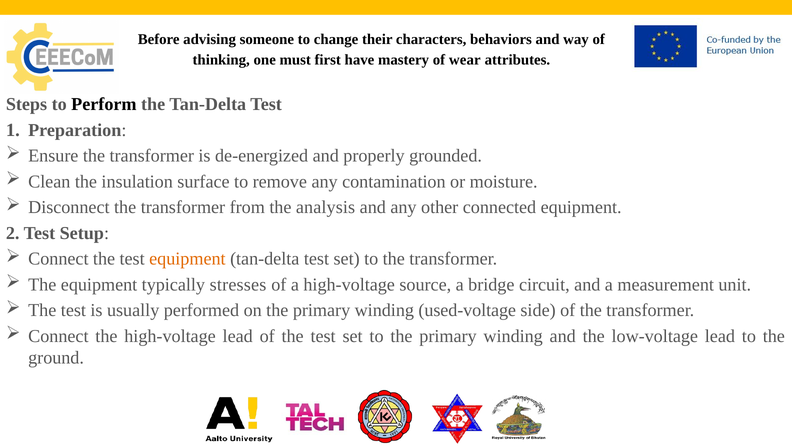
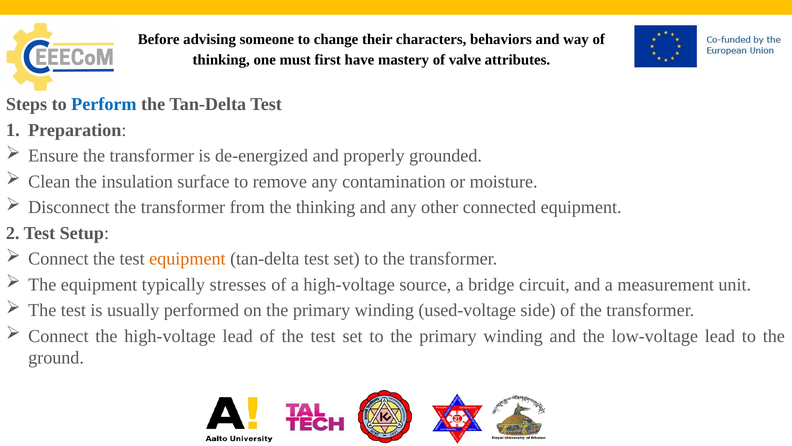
wear: wear -> valve
Perform colour: black -> blue
the analysis: analysis -> thinking
